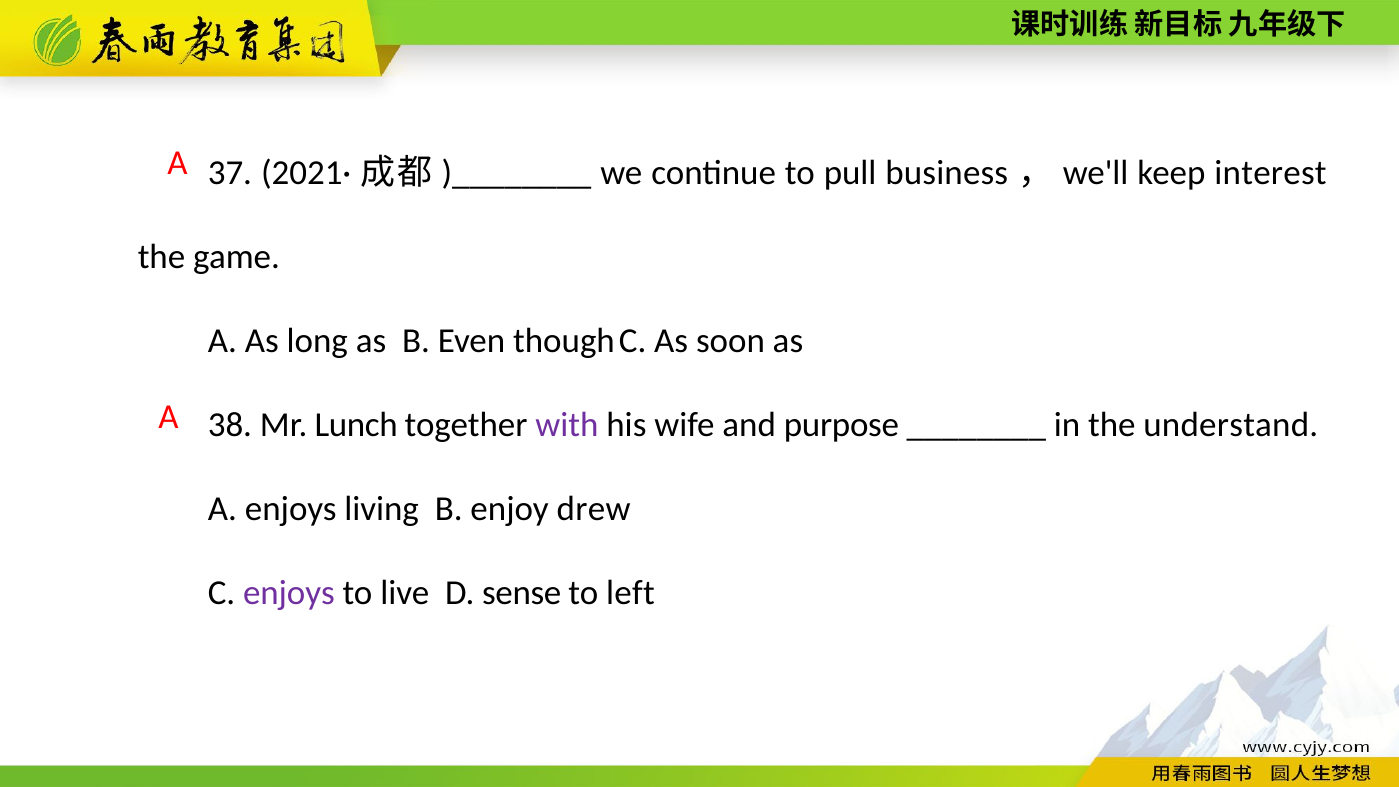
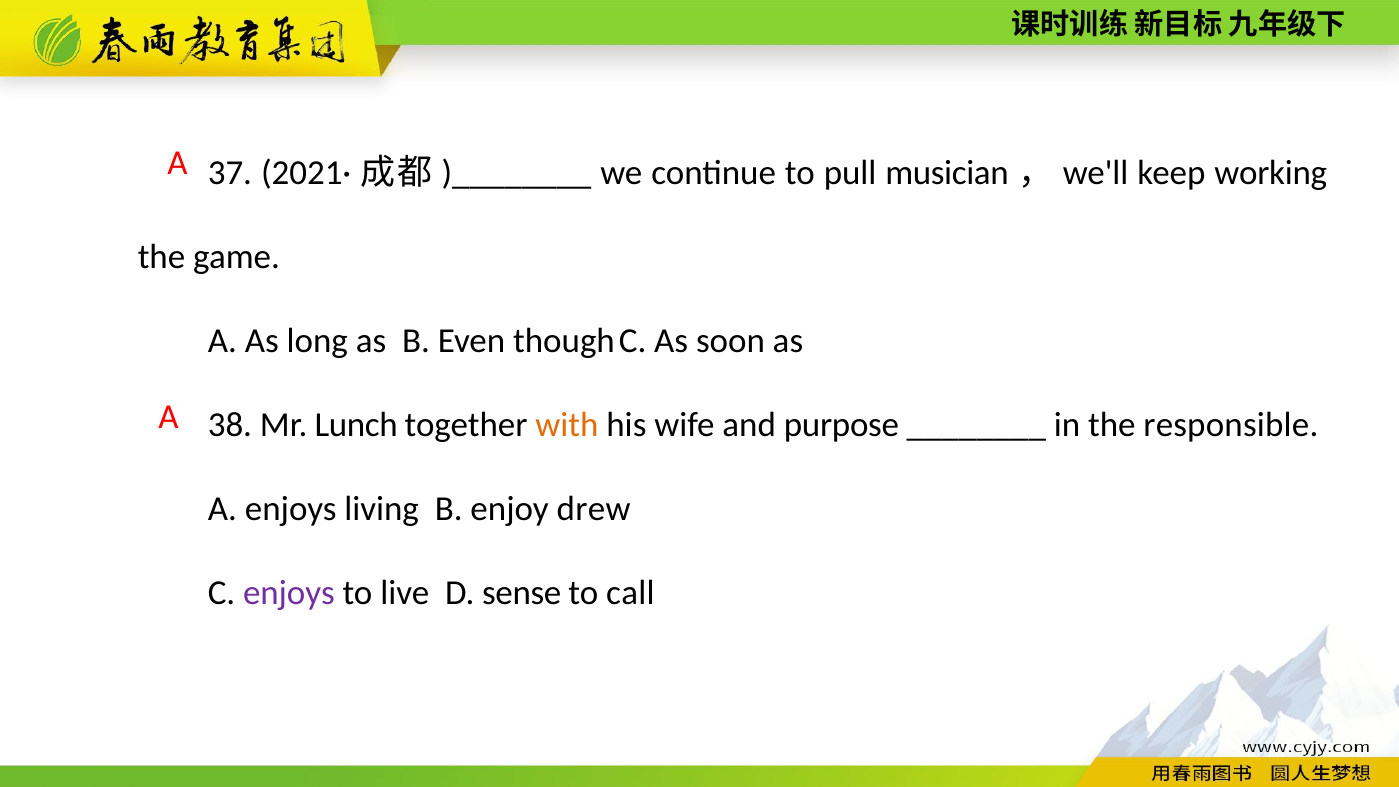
business: business -> musician
interest: interest -> working
with colour: purple -> orange
understand: understand -> responsible
left: left -> call
